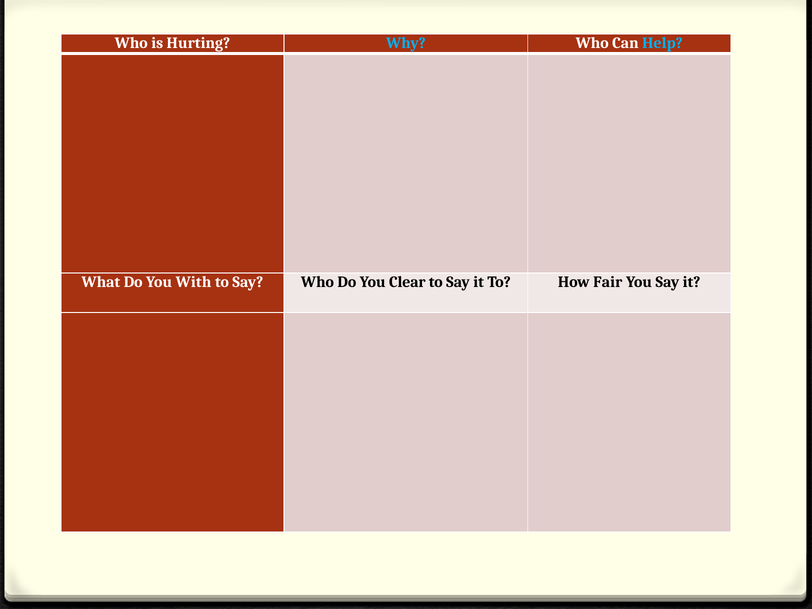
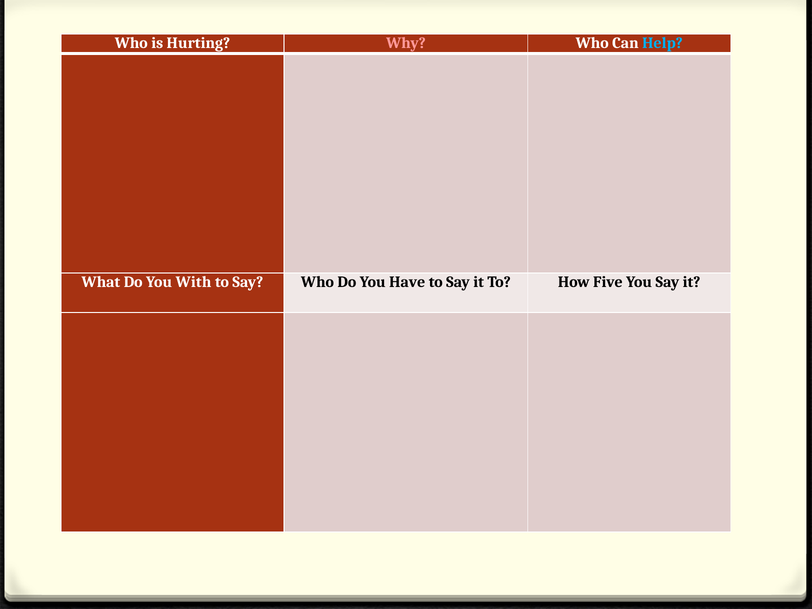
Why colour: light blue -> pink
Clear: Clear -> Have
Fair: Fair -> Five
